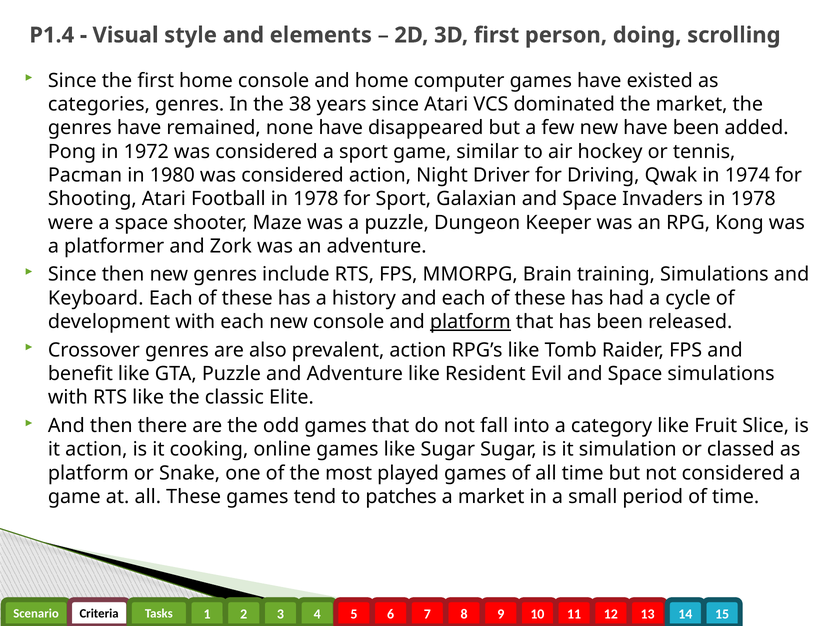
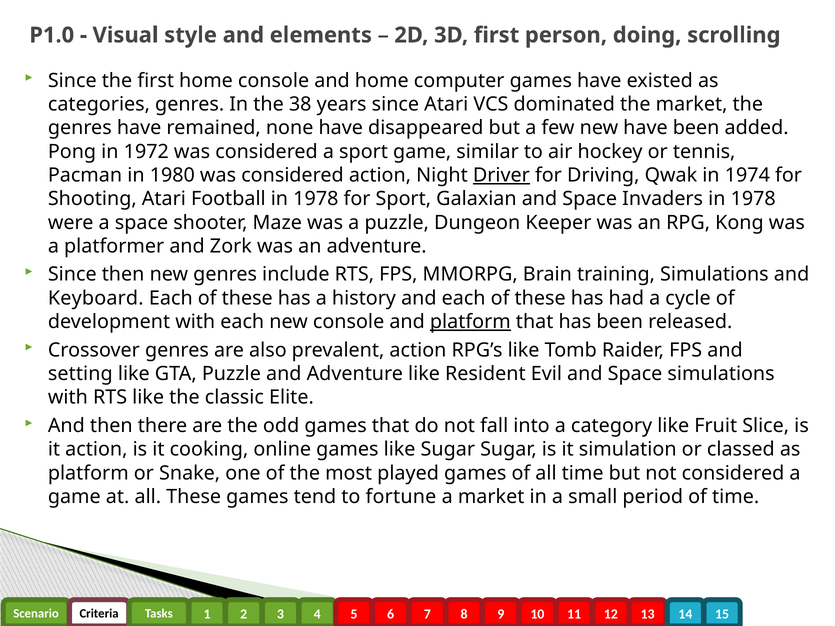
P1.4: P1.4 -> P1.0
Driver underline: none -> present
benefit: benefit -> setting
patches: patches -> fortune
